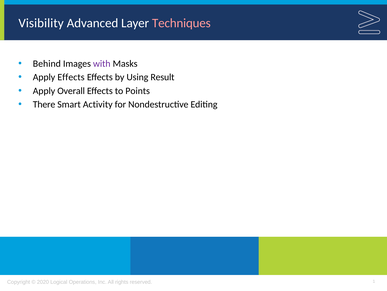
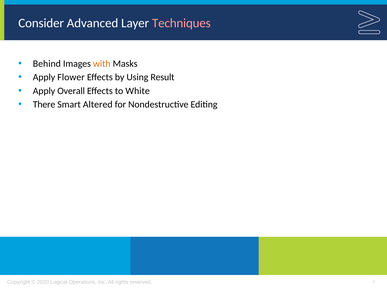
Visibility: Visibility -> Consider
with colour: purple -> orange
Apply Effects: Effects -> Flower
Points: Points -> White
Activity: Activity -> Altered
